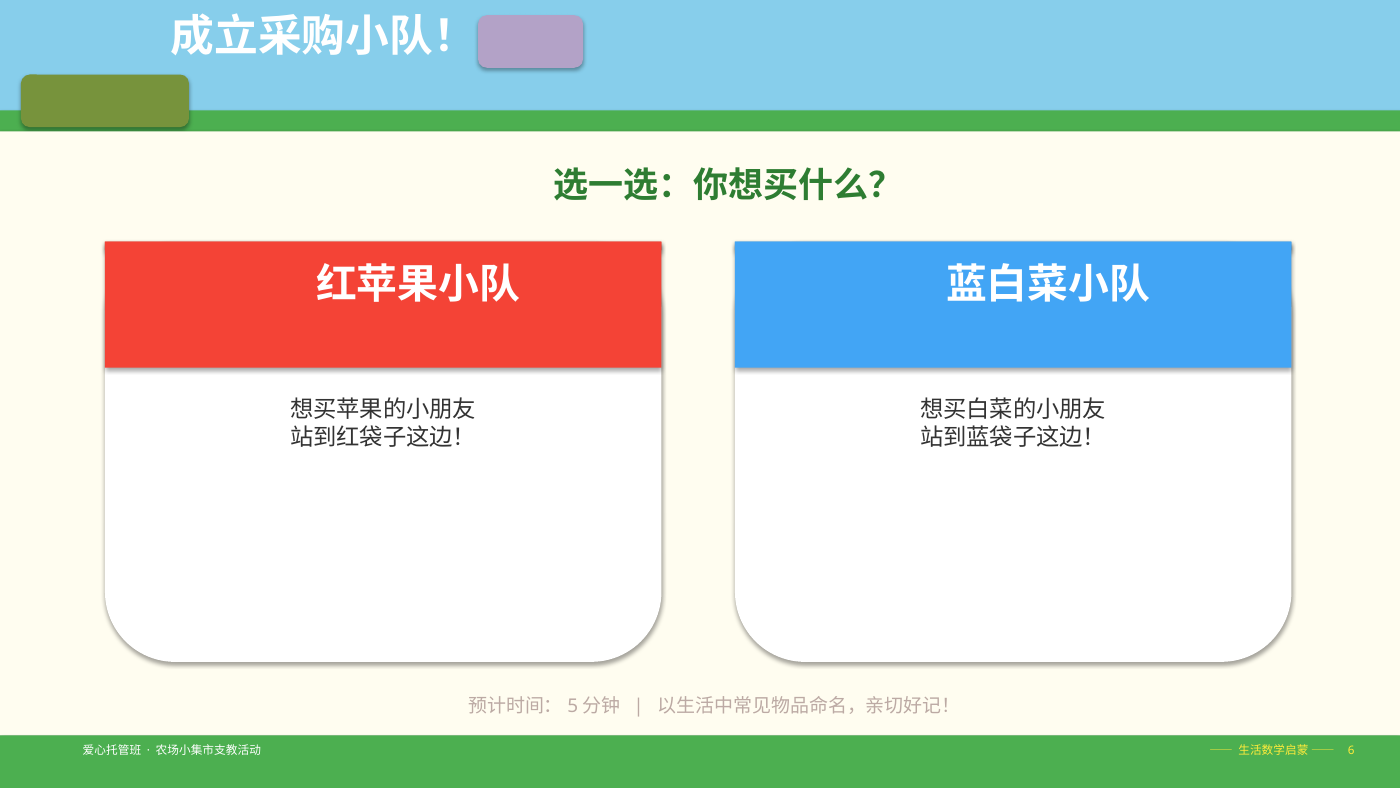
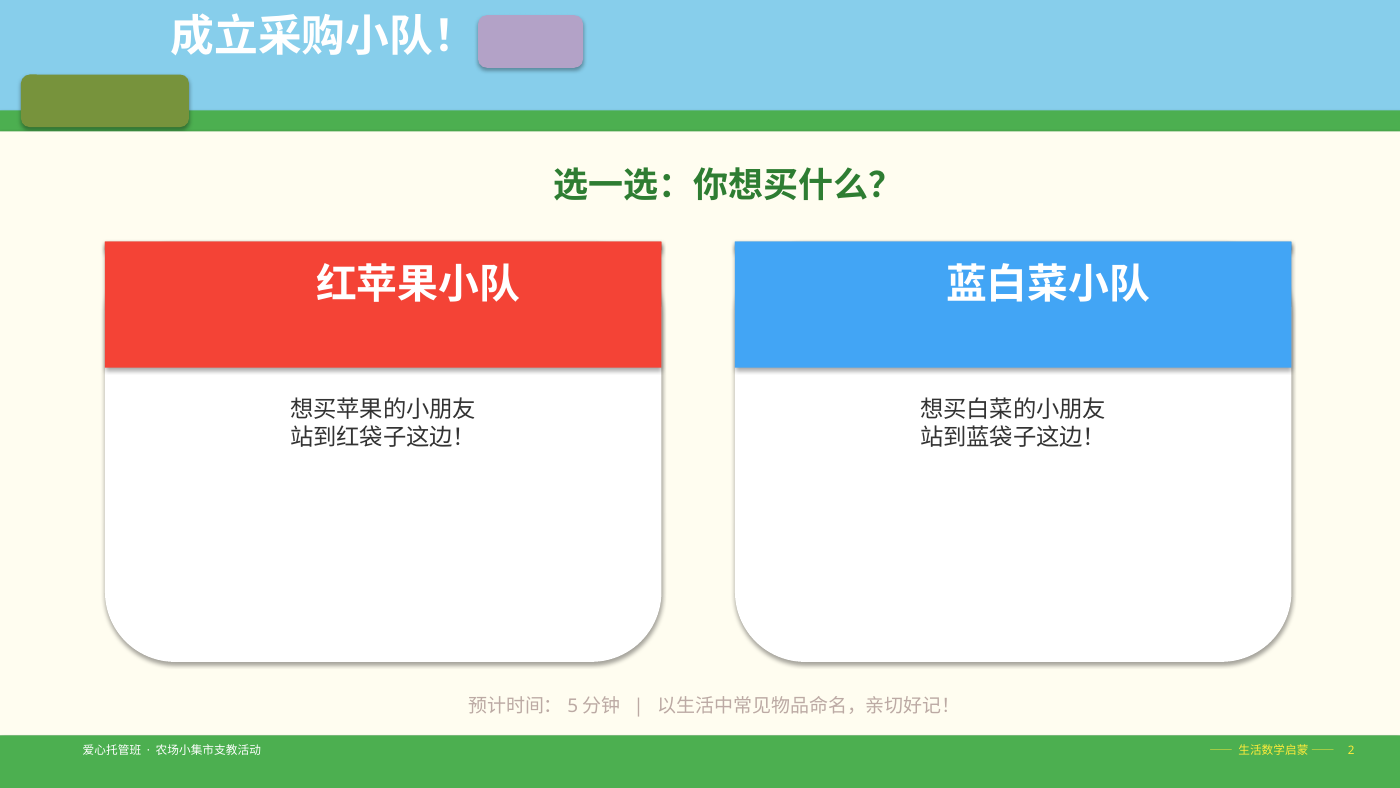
6: 6 -> 2
